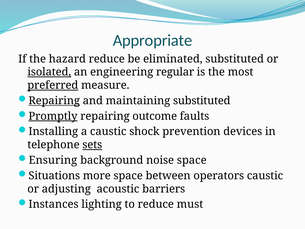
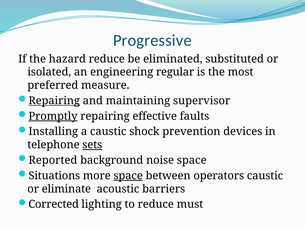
Appropriate: Appropriate -> Progressive
isolated underline: present -> none
preferred underline: present -> none
maintaining substituted: substituted -> supervisor
outcome: outcome -> effective
Ensuring: Ensuring -> Reported
space at (128, 175) underline: none -> present
adjusting: adjusting -> eliminate
Instances: Instances -> Corrected
